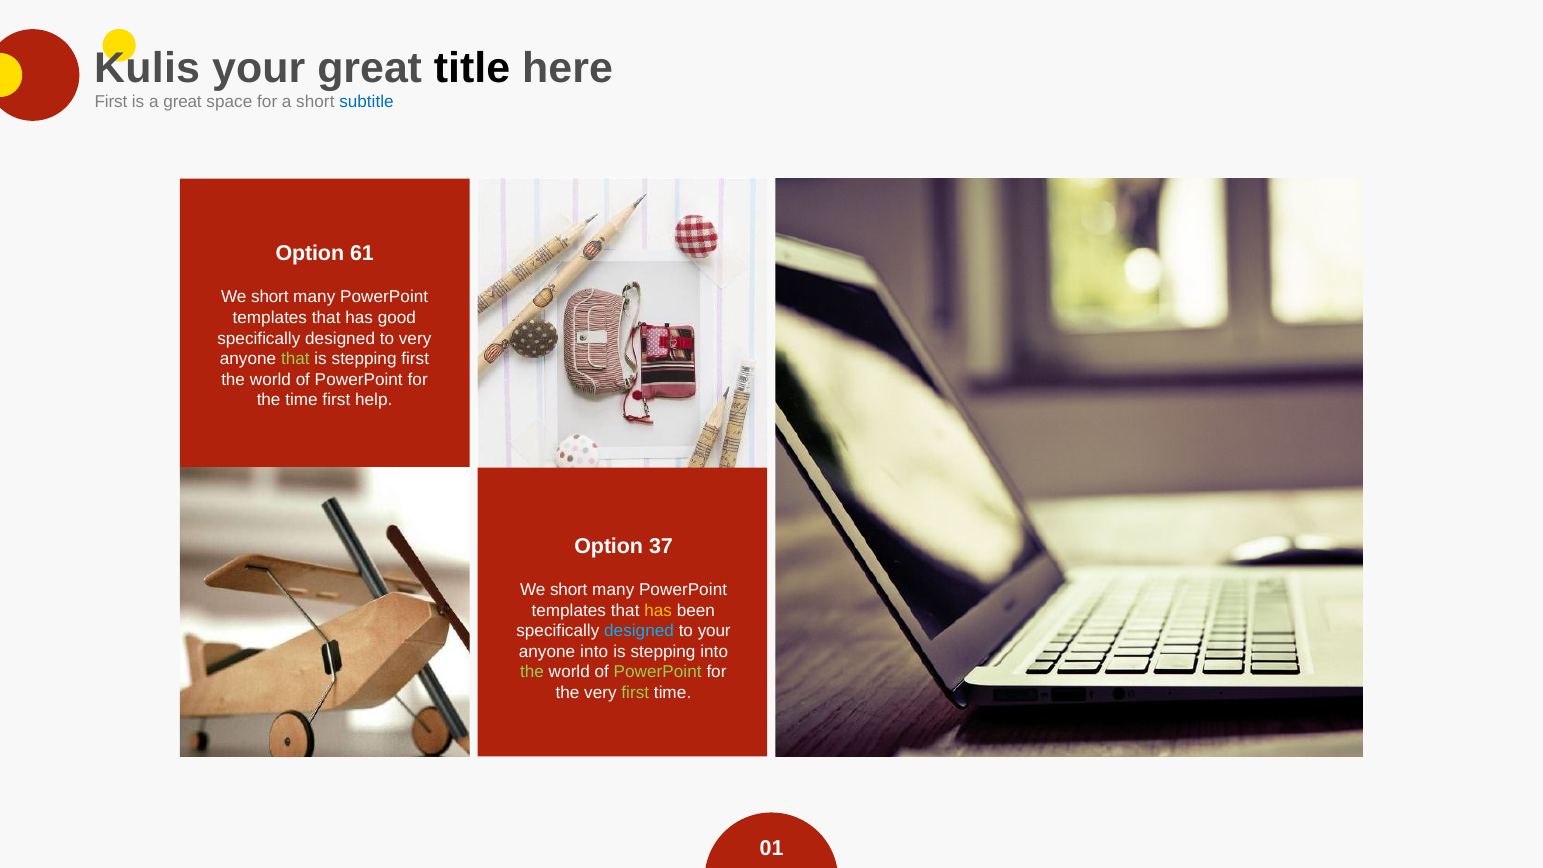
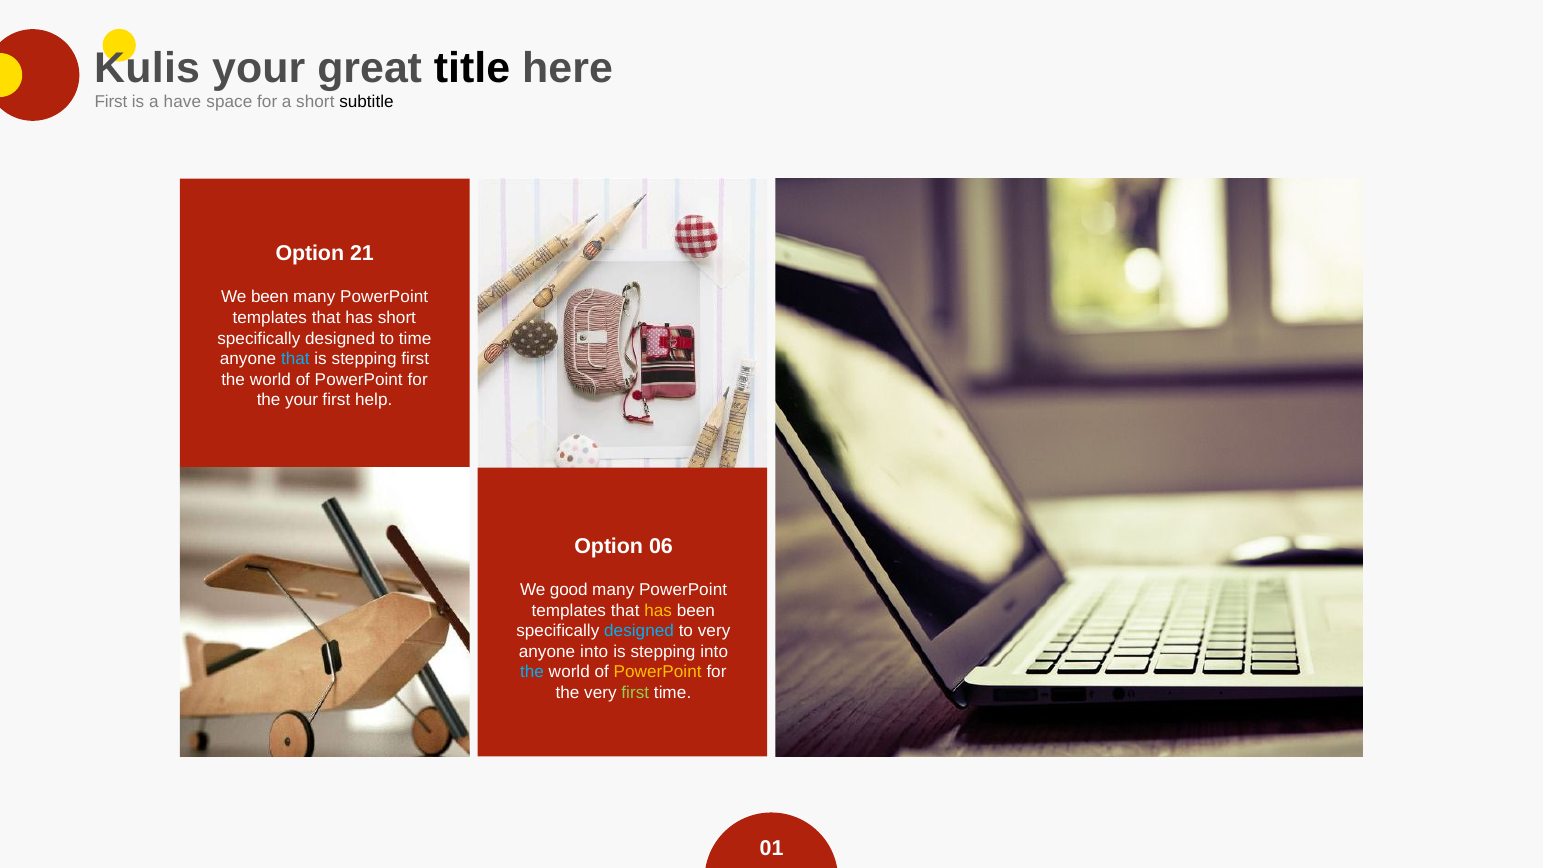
a great: great -> have
subtitle colour: blue -> black
61: 61 -> 21
short at (270, 297): short -> been
has good: good -> short
to very: very -> time
that at (295, 359) colour: light green -> light blue
the time: time -> your
37: 37 -> 06
short at (569, 590): short -> good
to your: your -> very
the at (532, 672) colour: light green -> light blue
PowerPoint at (658, 672) colour: light green -> yellow
